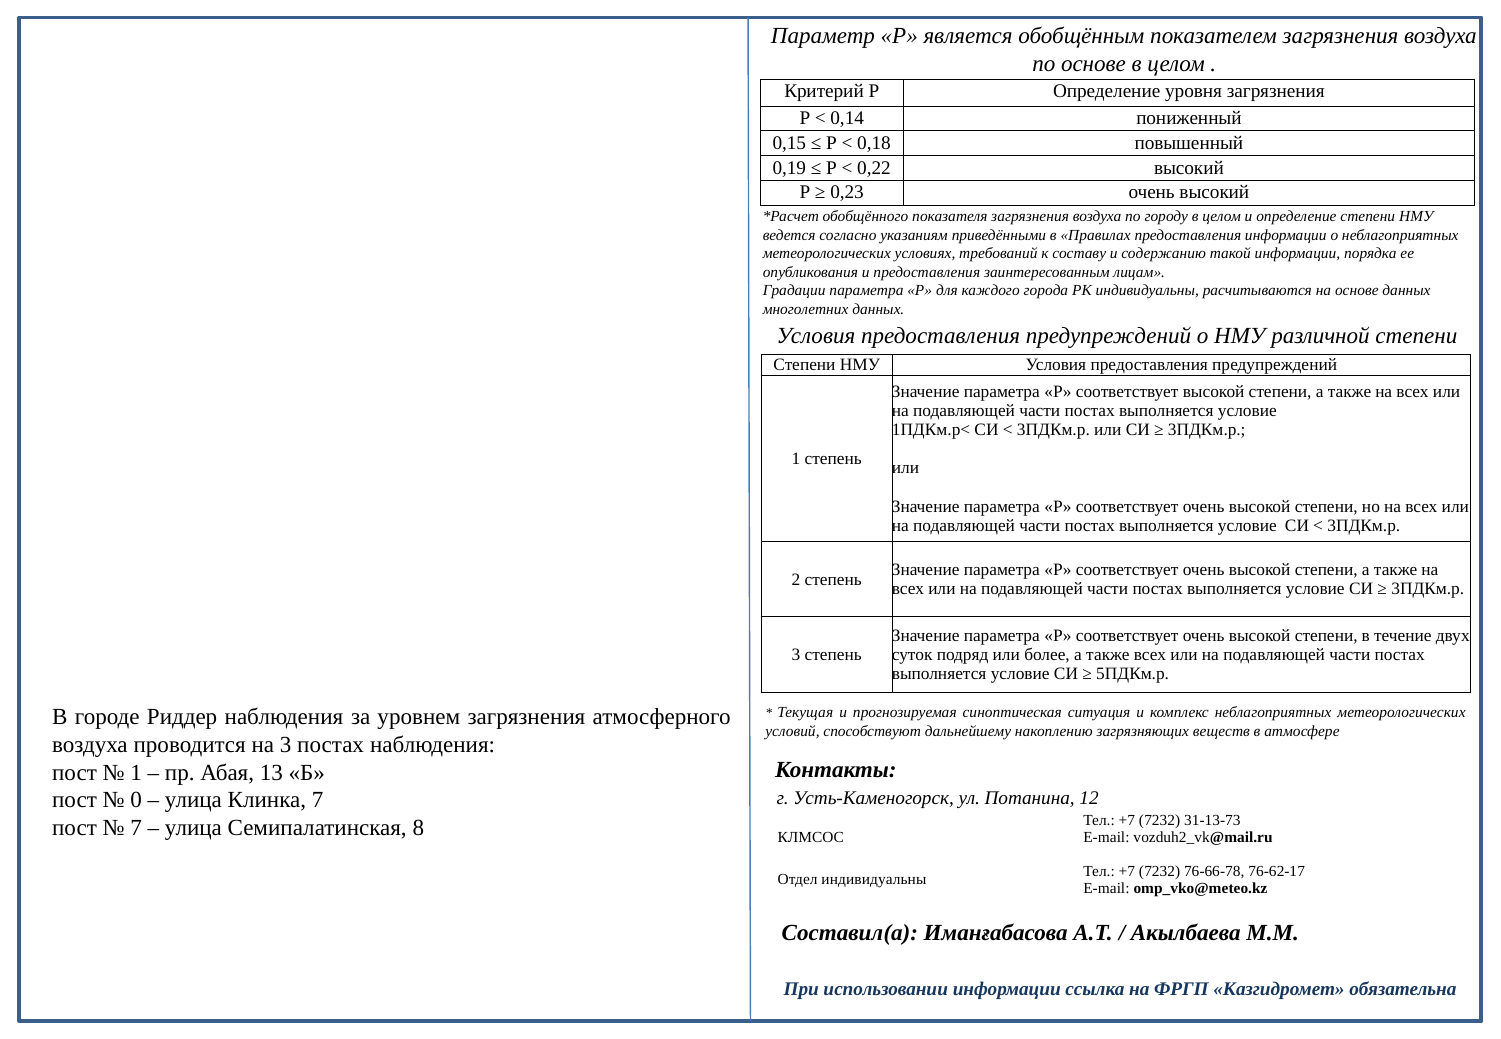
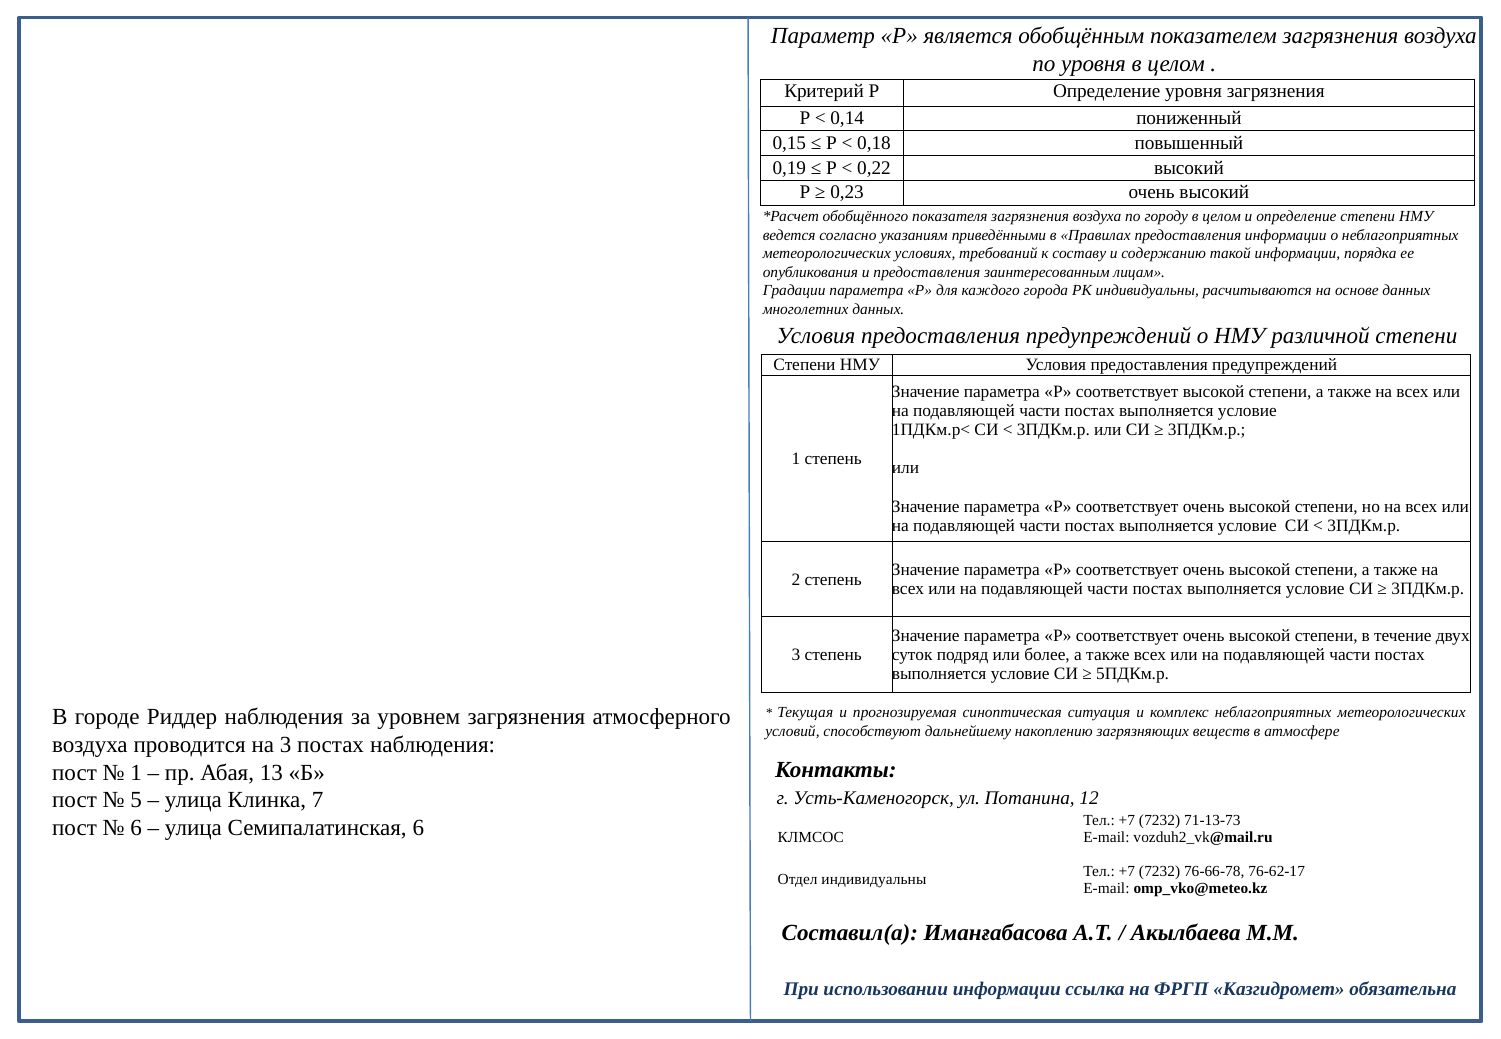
по основе: основе -> уровня
0: 0 -> 5
31-13-73: 31-13-73 -> 71-13-73
7 at (136, 828): 7 -> 6
Семипалатинская 8: 8 -> 6
